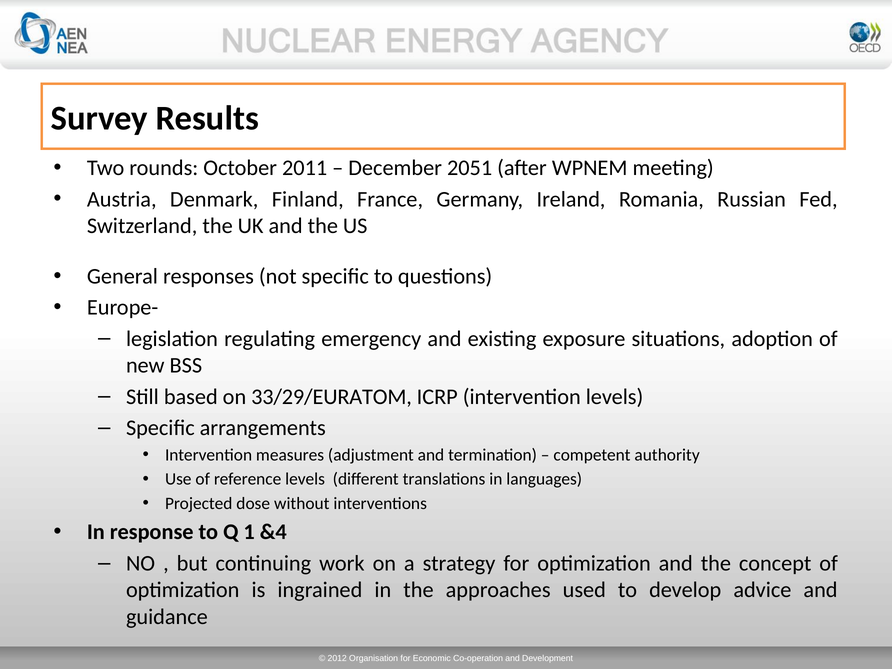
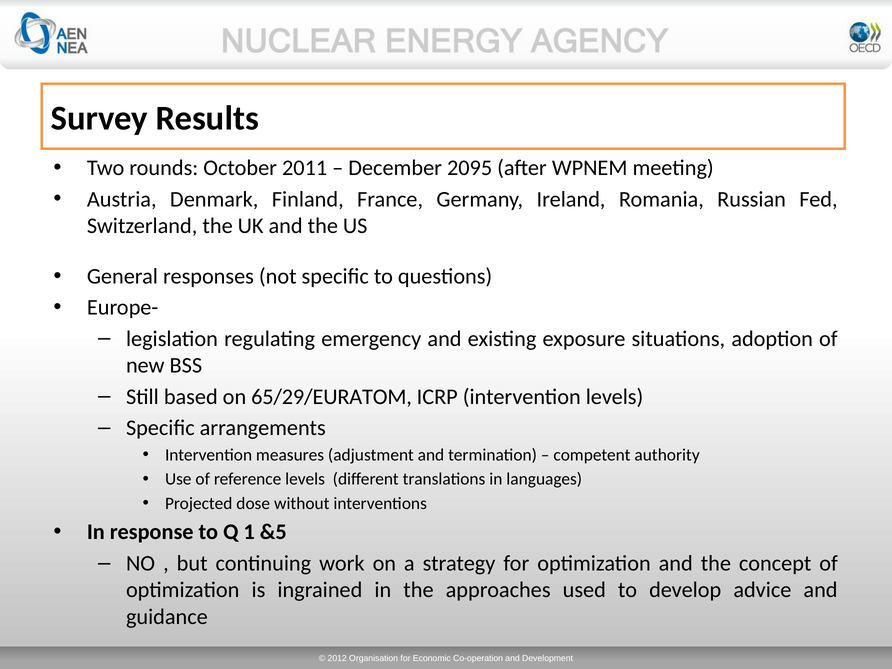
2051: 2051 -> 2095
33/29/EURATOM: 33/29/EURATOM -> 65/29/EURATOM
&4: &4 -> &5
